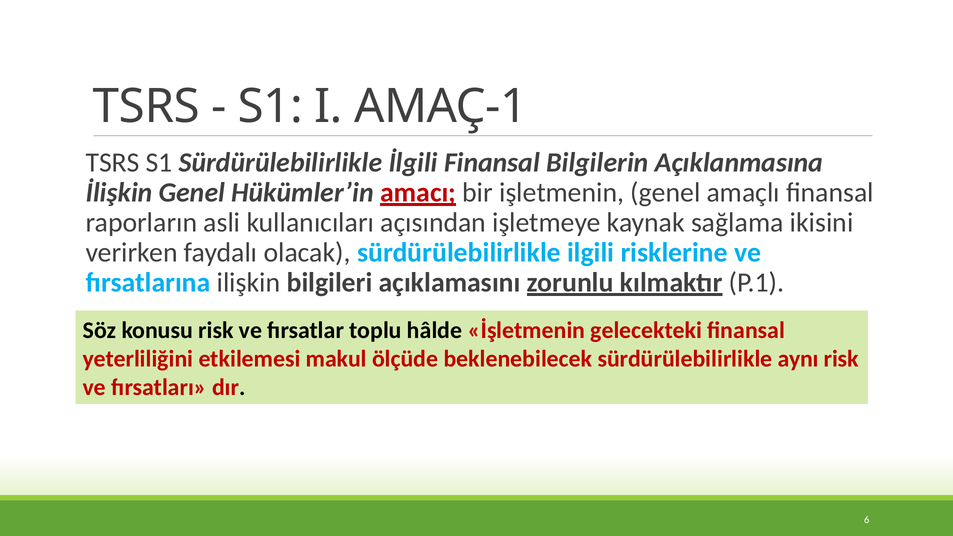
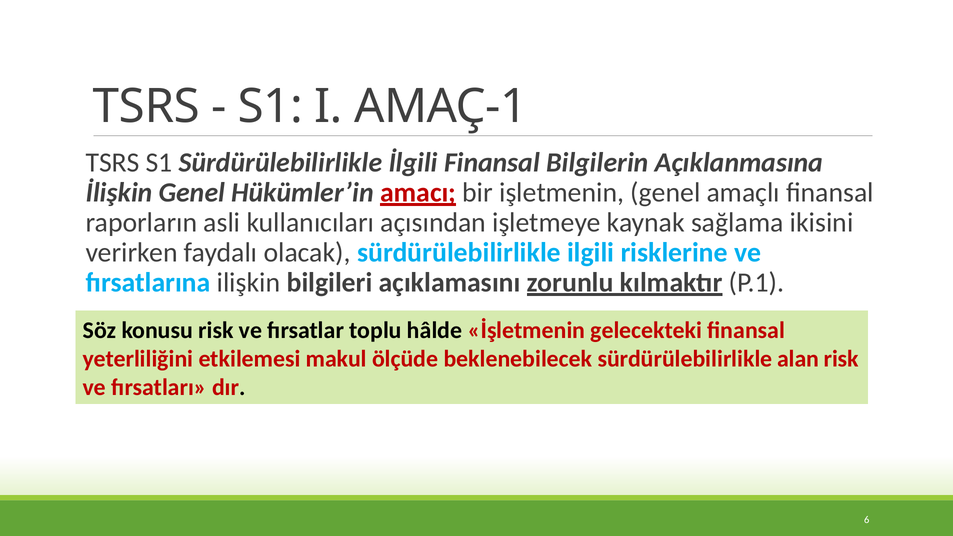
aynı: aynı -> alan
